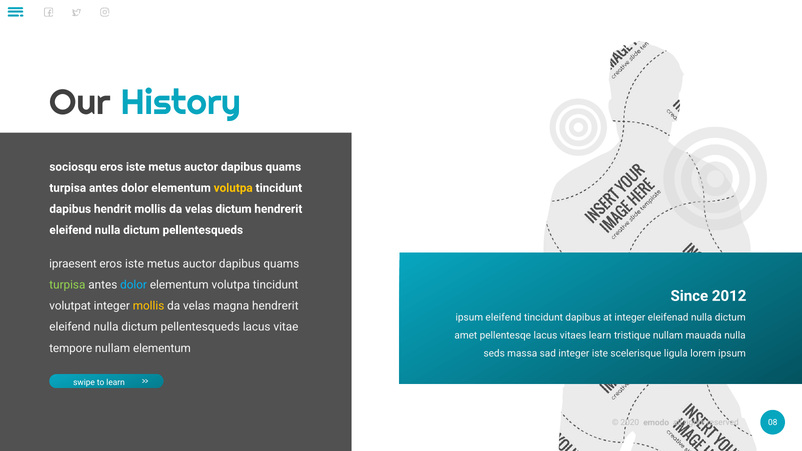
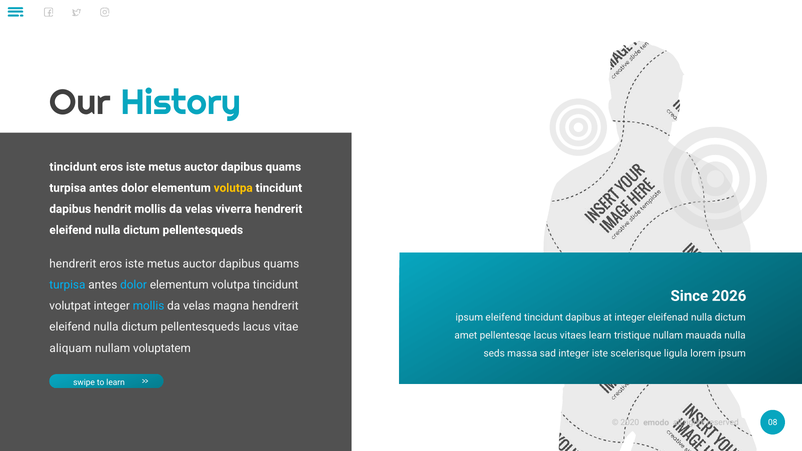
sociosqu at (73, 167): sociosqu -> tincidunt
velas dictum: dictum -> viverra
ipraesent at (73, 264): ipraesent -> hendrerit
turpisa at (67, 285) colour: light green -> light blue
2012: 2012 -> 2026
mollis at (149, 306) colour: yellow -> light blue
tempore: tempore -> aliquam
nullam elementum: elementum -> voluptatem
